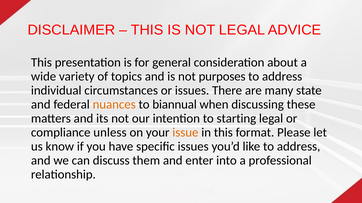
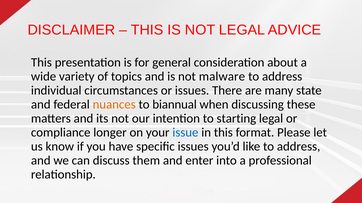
purposes: purposes -> malware
unless: unless -> longer
issue colour: orange -> blue
